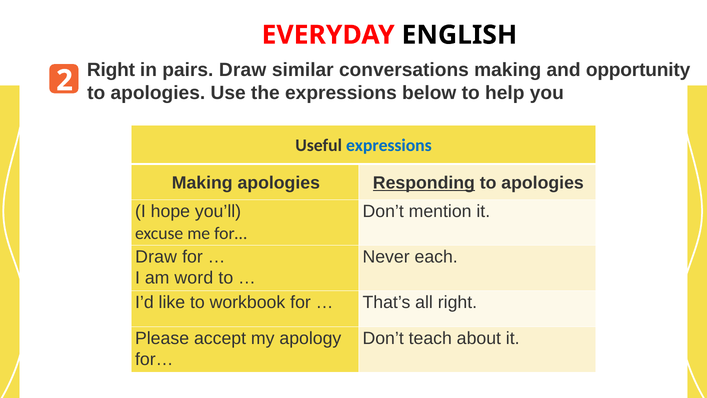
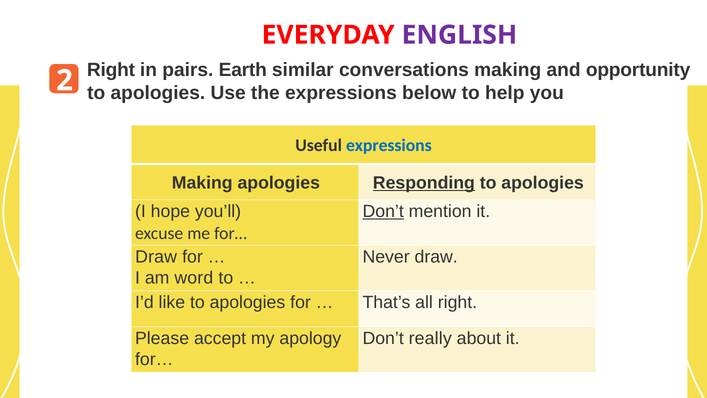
ENGLISH colour: black -> purple
pairs Draw: Draw -> Earth
Don’t at (383, 211) underline: none -> present
Never each: each -> draw
like to workbook: workbook -> apologies
teach: teach -> really
